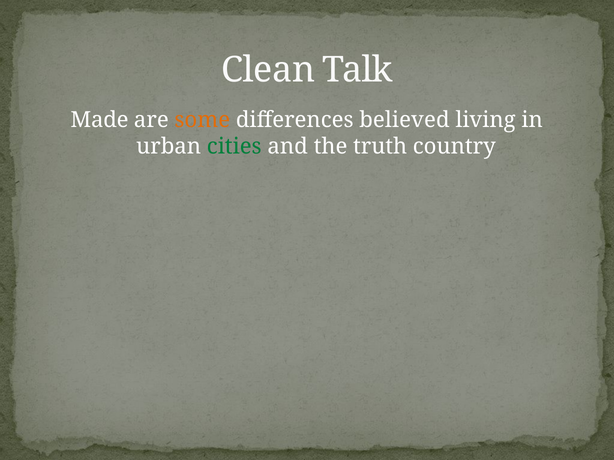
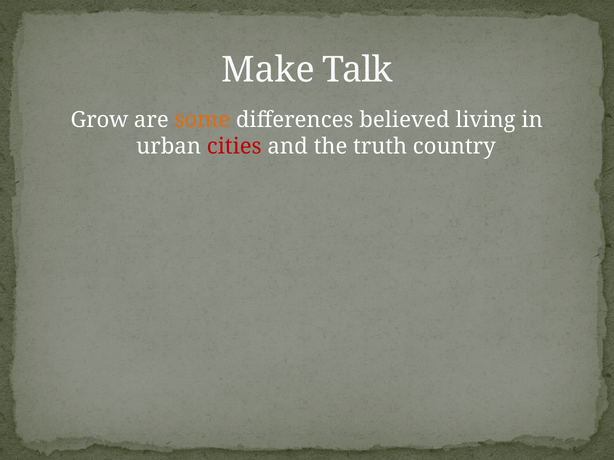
Clean: Clean -> Make
Made: Made -> Grow
cities colour: green -> red
